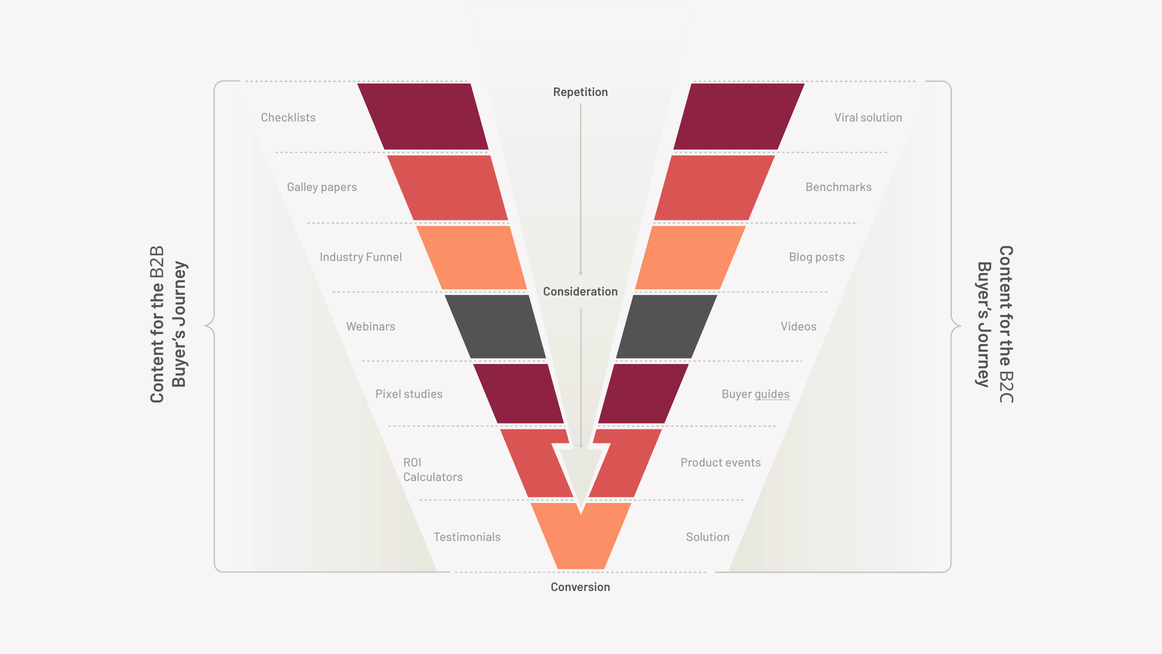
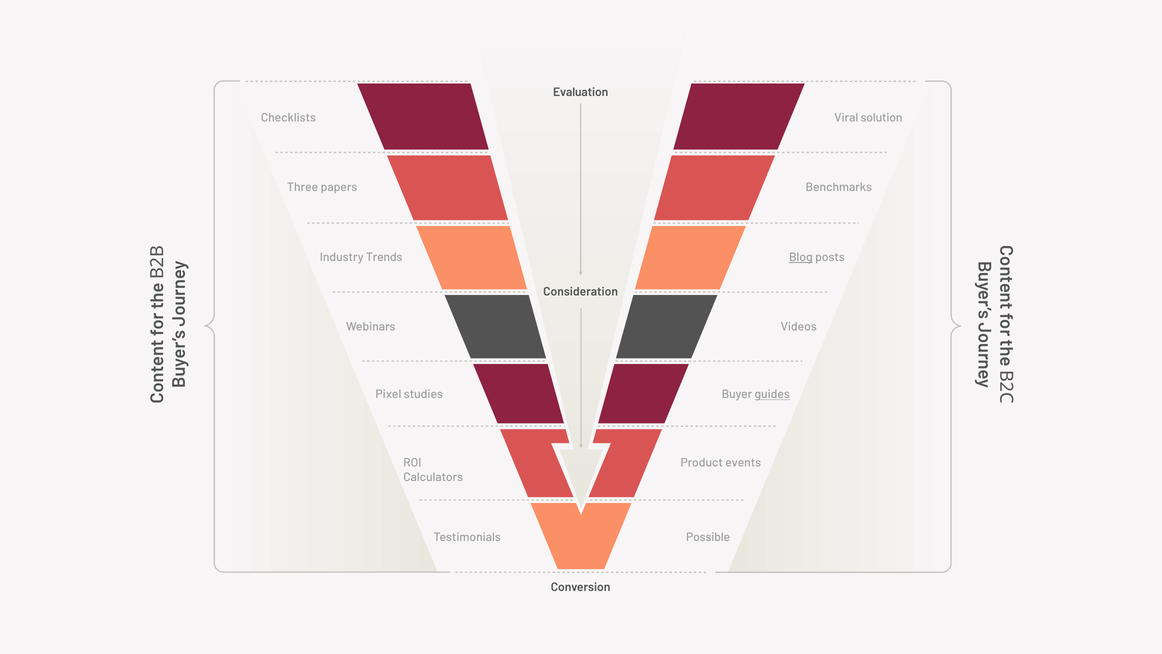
Repetition: Repetition -> Evaluation
Galley: Galley -> Three
Funnel: Funnel -> Trends
Blog underline: none -> present
Testimonials Solution: Solution -> Possible
